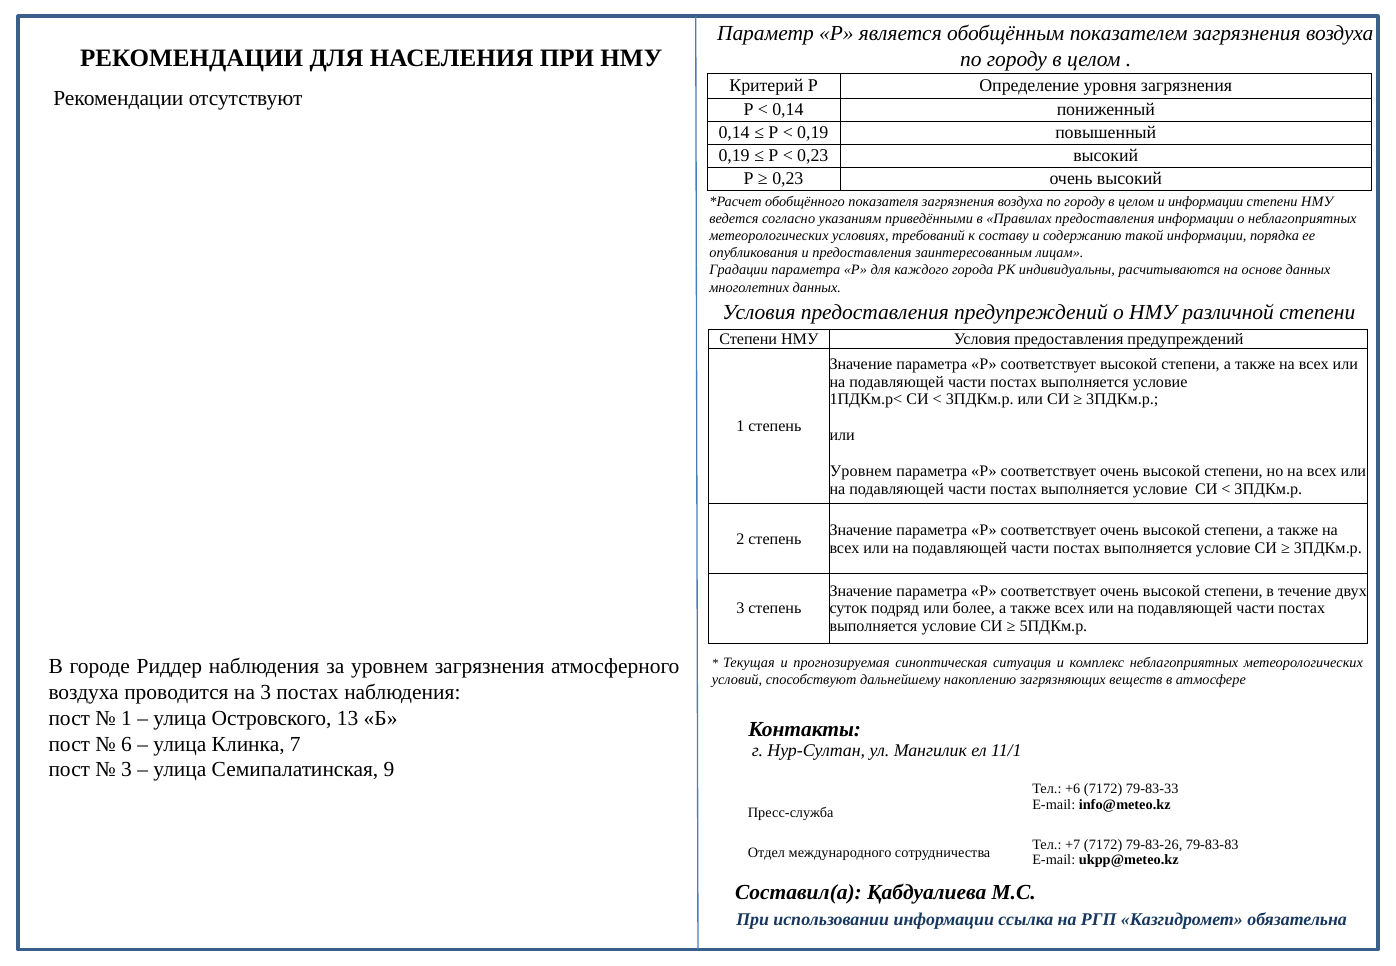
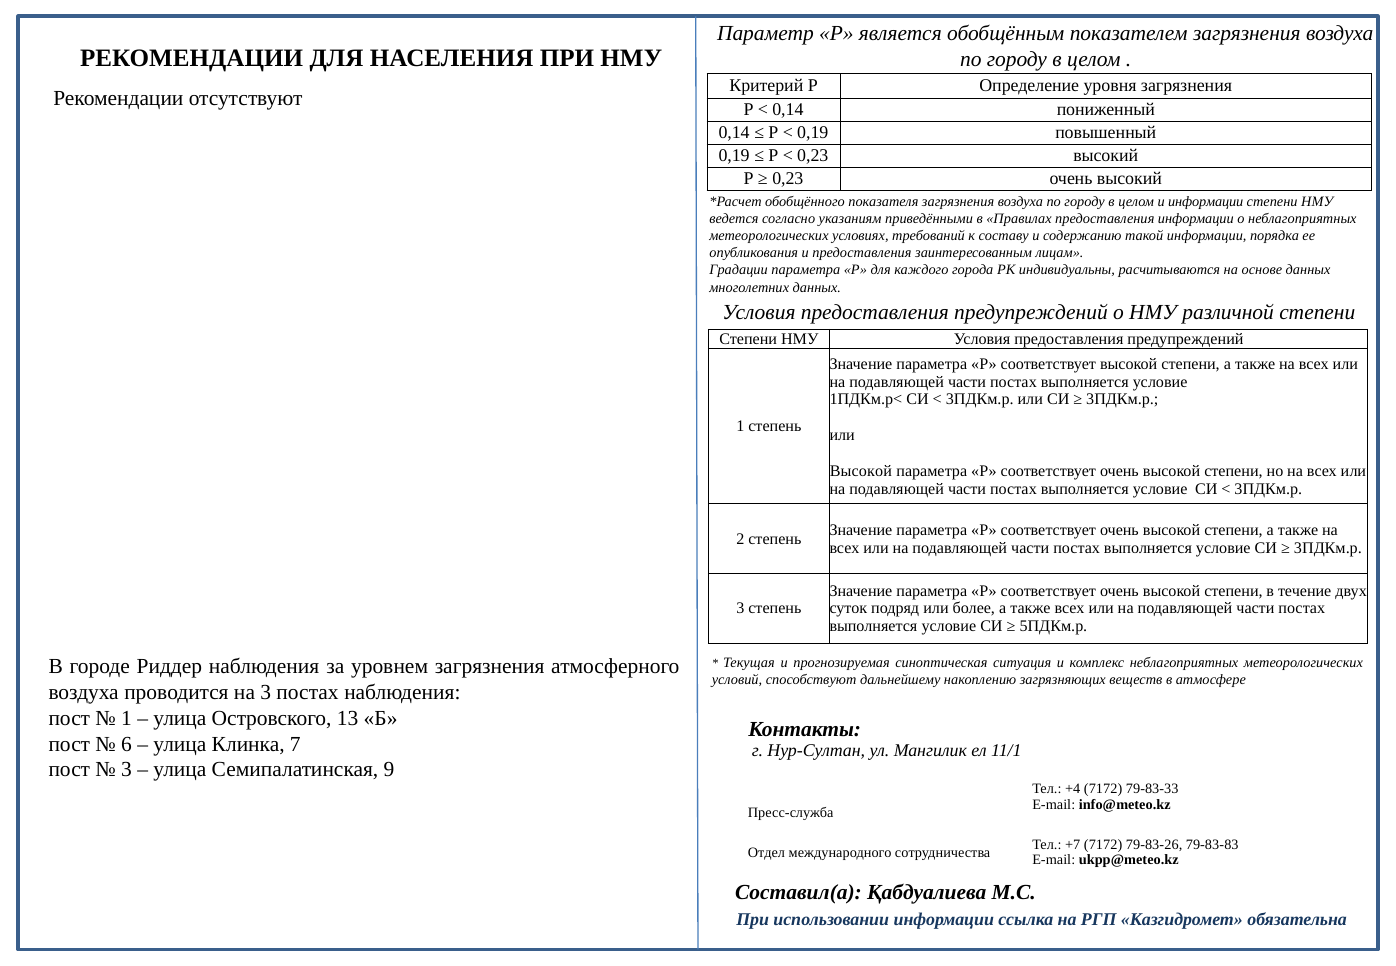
Уровнем at (861, 471): Уровнем -> Высокой
+6: +6 -> +4
